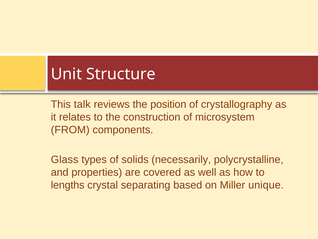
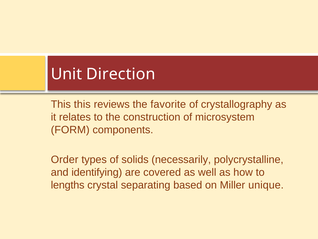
Structure: Structure -> Direction
This talk: talk -> this
position: position -> favorite
FROM: FROM -> FORM
Glass: Glass -> Order
properties: properties -> identifying
